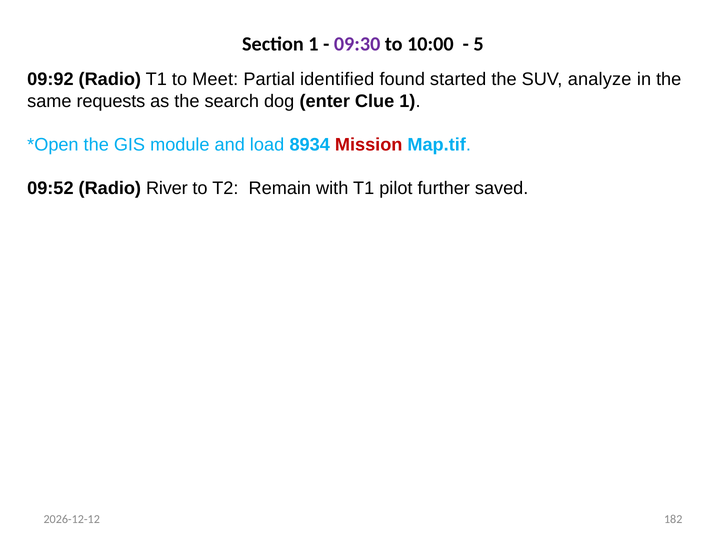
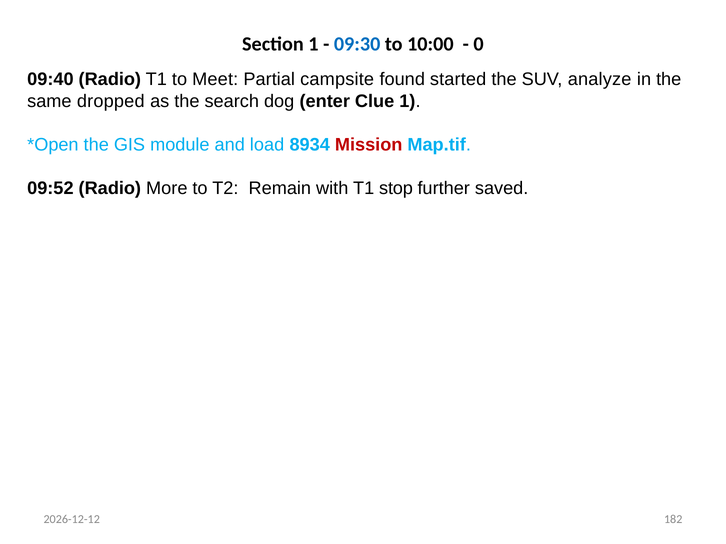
09:30 colour: purple -> blue
5: 5 -> 0
09:92: 09:92 -> 09:40
identified: identified -> campsite
requests: requests -> dropped
River: River -> More
pilot: pilot -> stop
